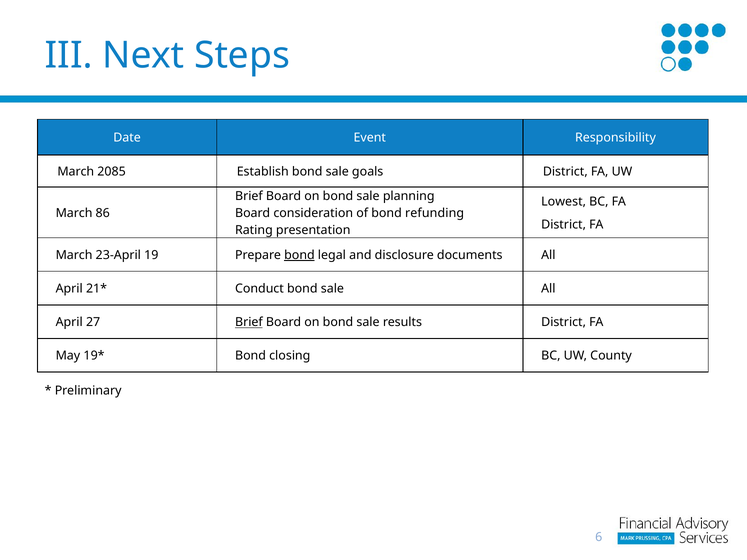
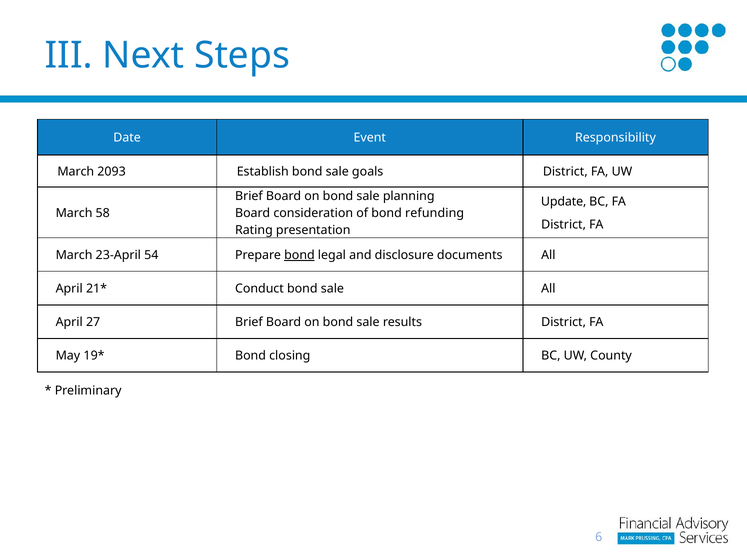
2085: 2085 -> 2093
Lowest: Lowest -> Update
86: 86 -> 58
19: 19 -> 54
Brief at (249, 322) underline: present -> none
